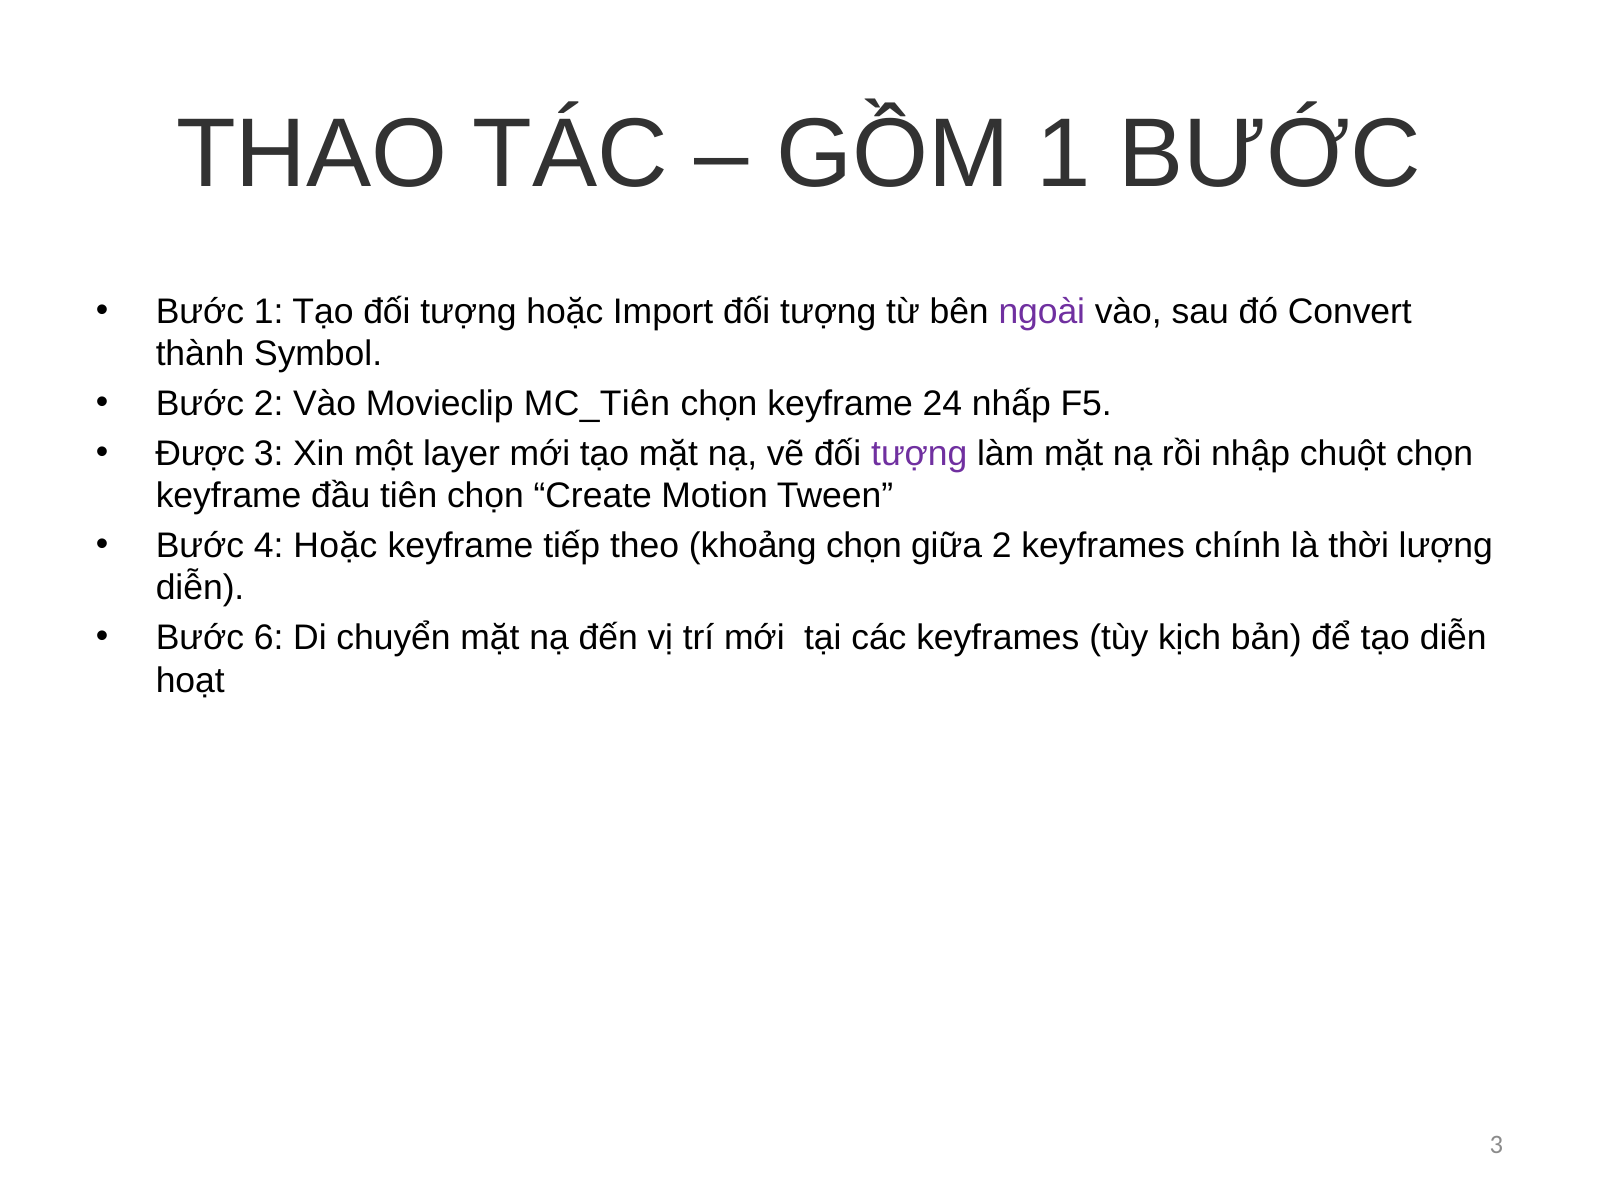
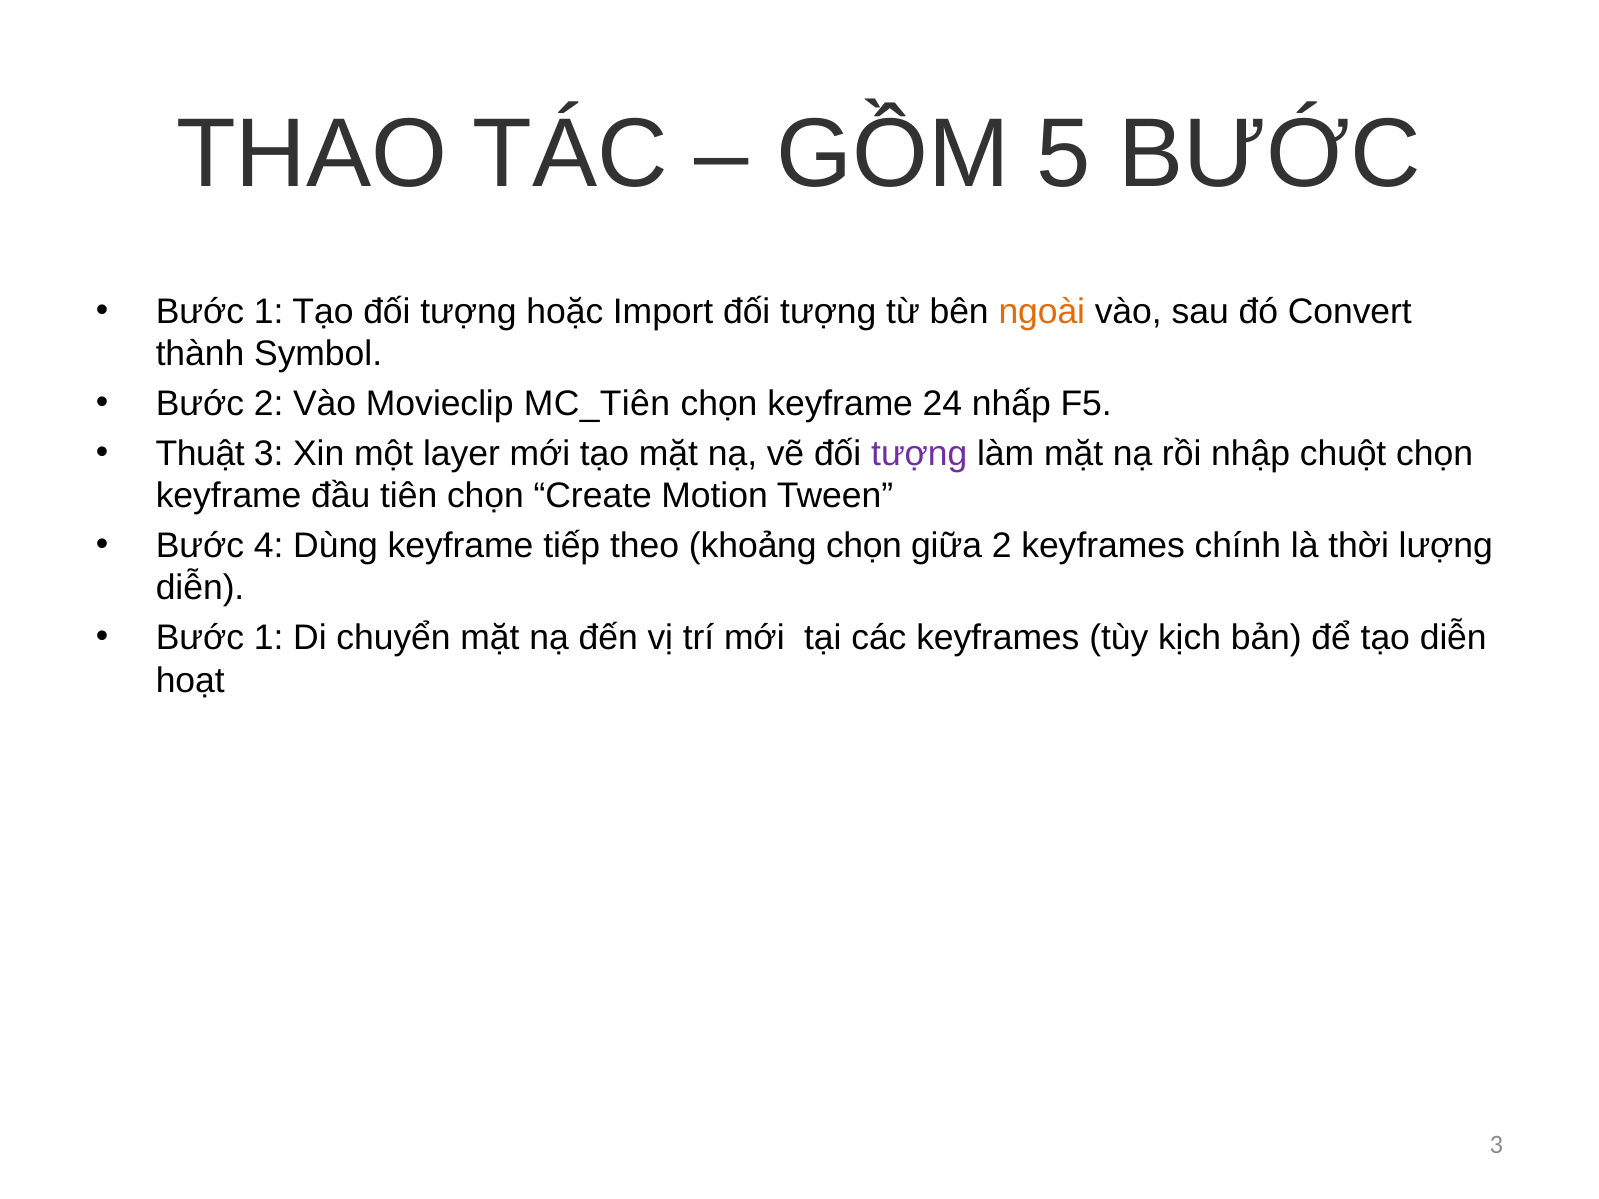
GỒM 1: 1 -> 5
ngoài colour: purple -> orange
Được: Được -> Thuật
4 Hoặc: Hoặc -> Dùng
6 at (269, 638): 6 -> 1
